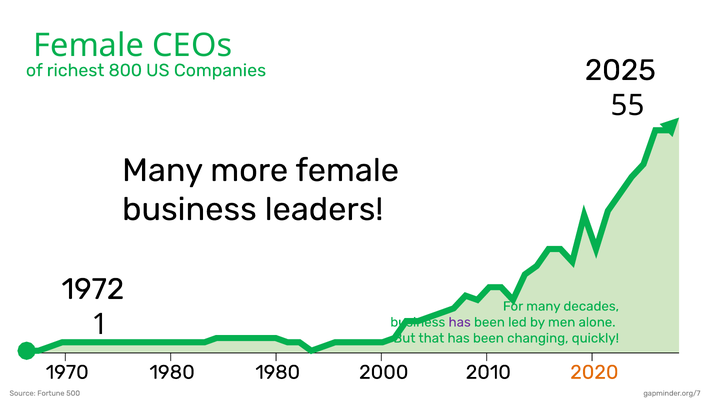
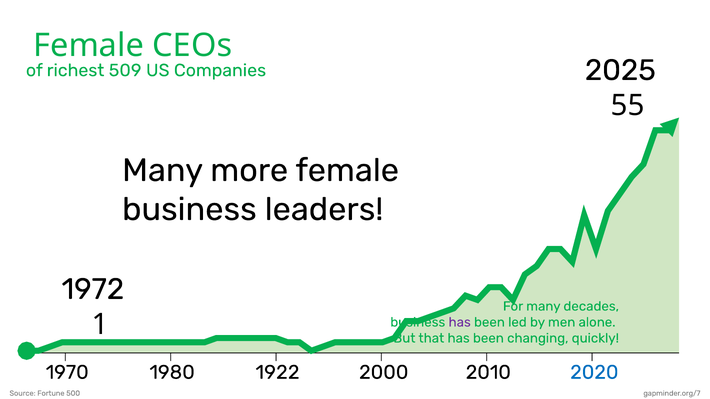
800: 800 -> 509
1980 1980: 1980 -> 1922
2020 colour: orange -> blue
